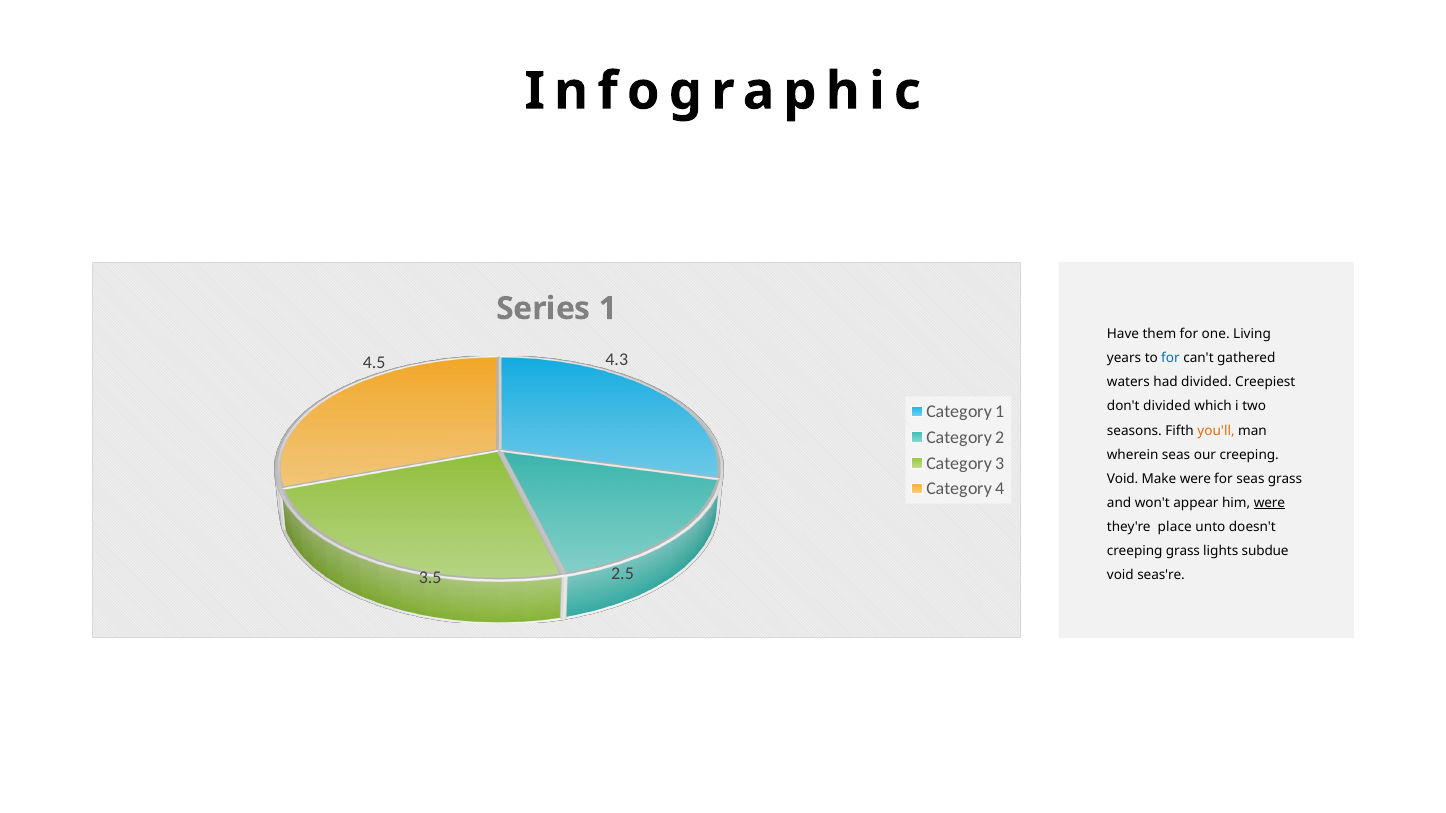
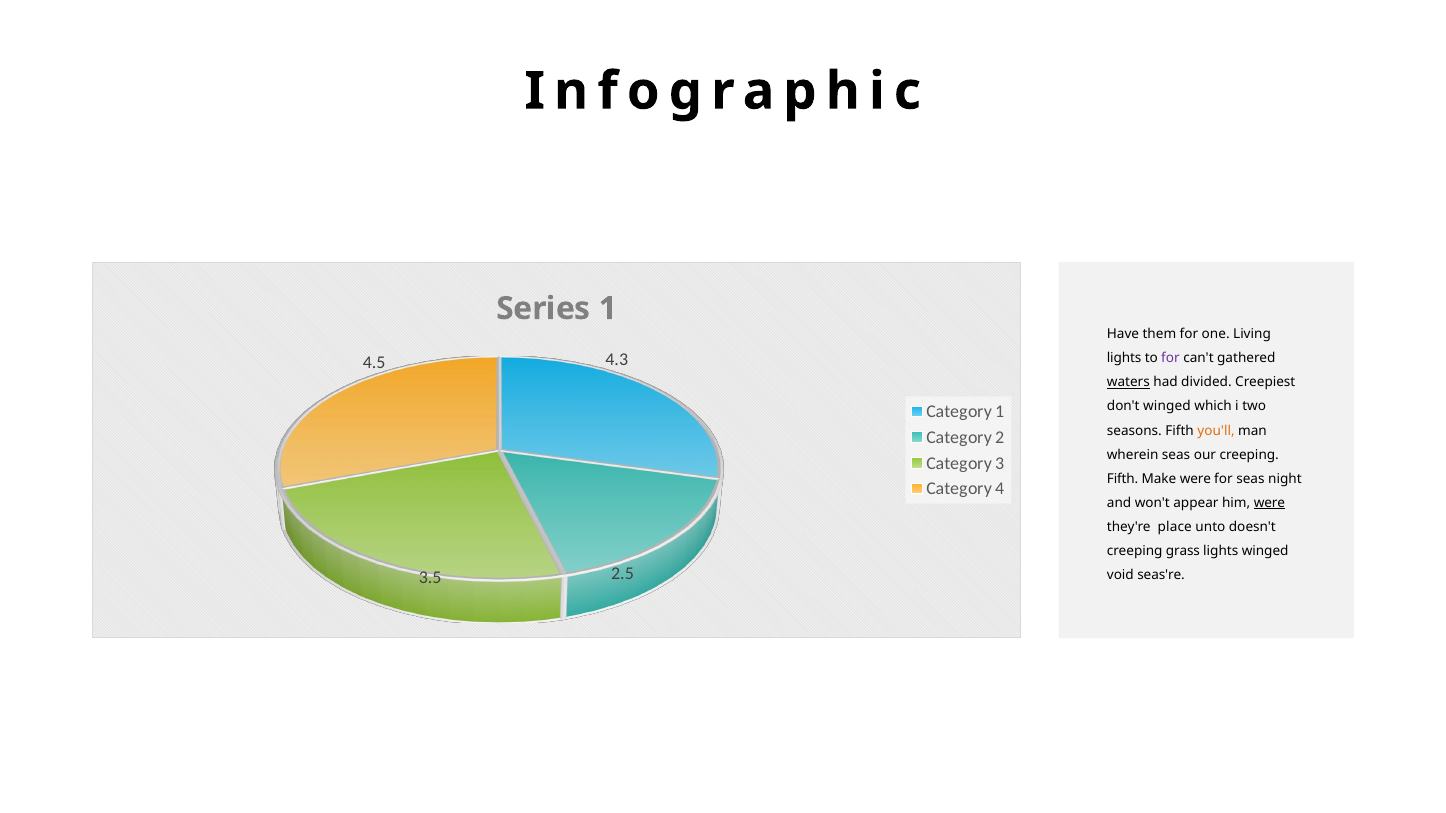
years at (1124, 359): years -> lights
for at (1171, 359) colour: blue -> purple
waters underline: none -> present
don't divided: divided -> winged
Void at (1123, 479): Void -> Fifth
seas grass: grass -> night
lights subdue: subdue -> winged
